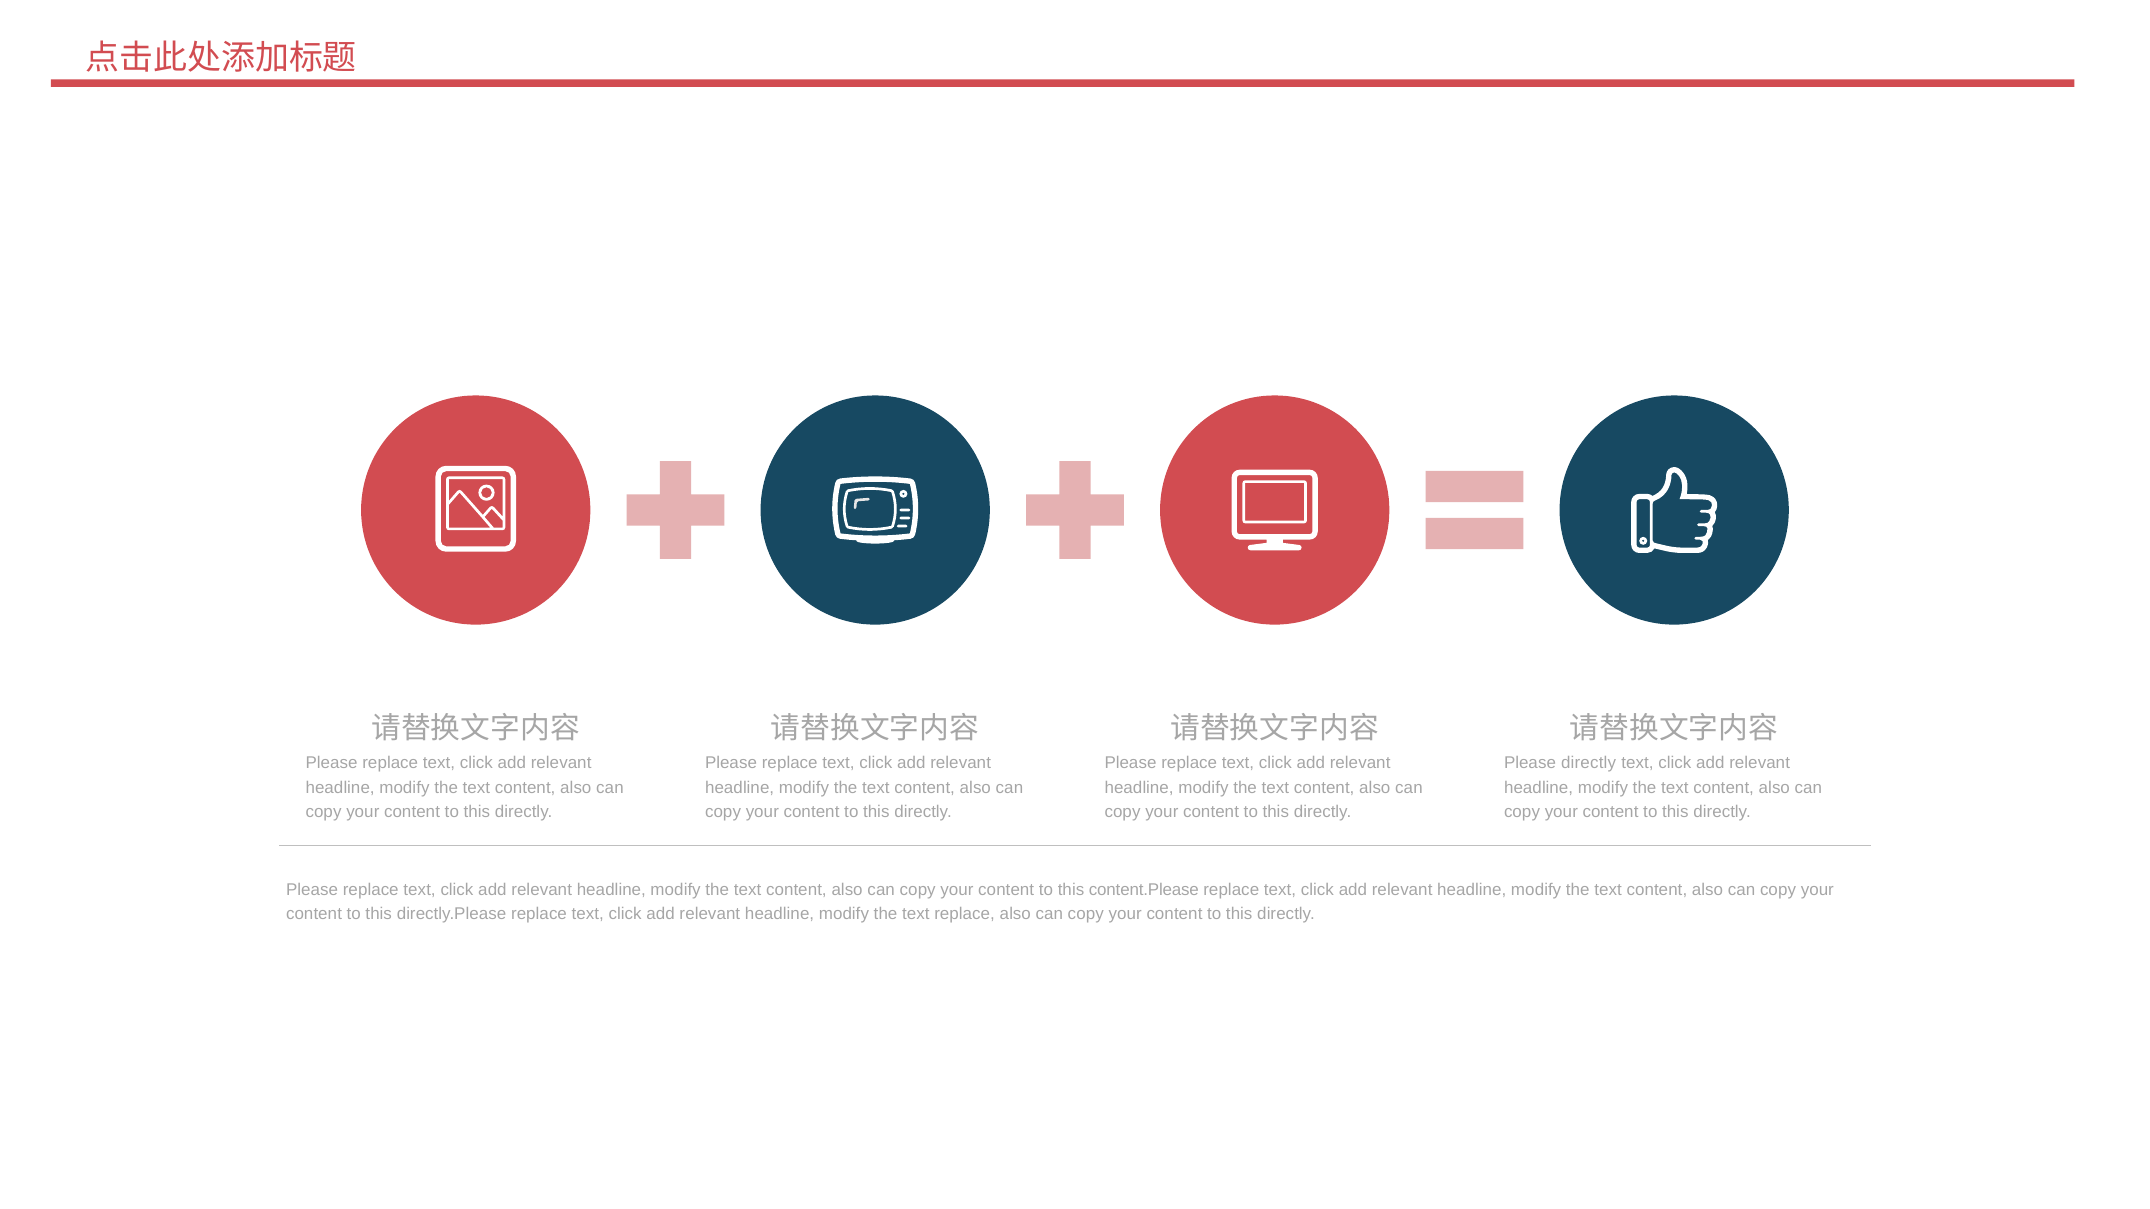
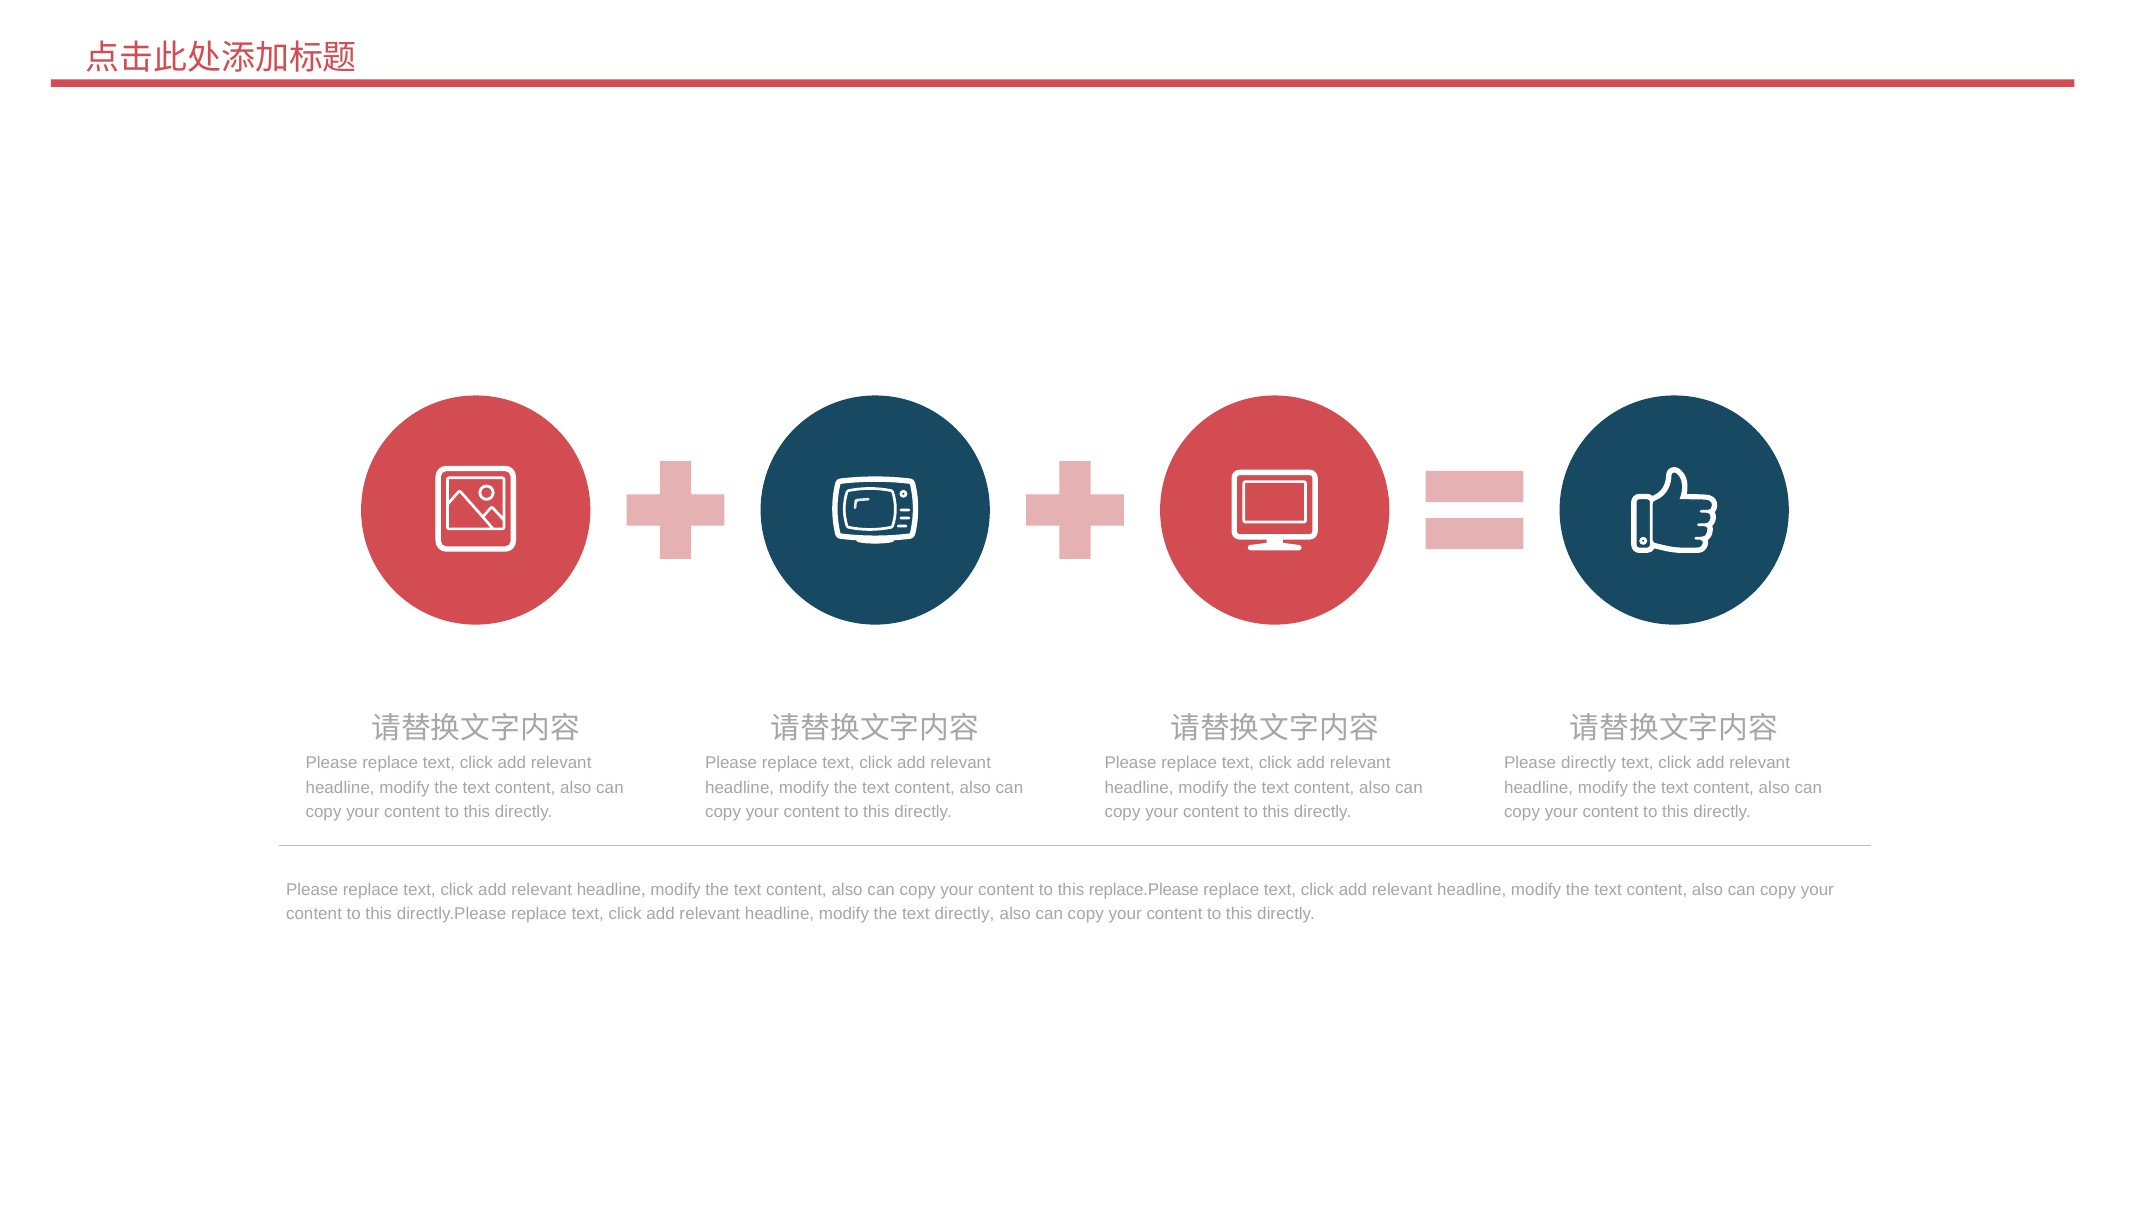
content.Please: content.Please -> replace.Please
text replace: replace -> directly
